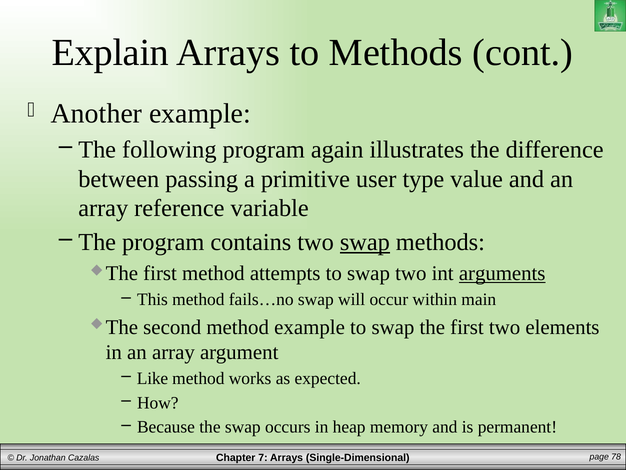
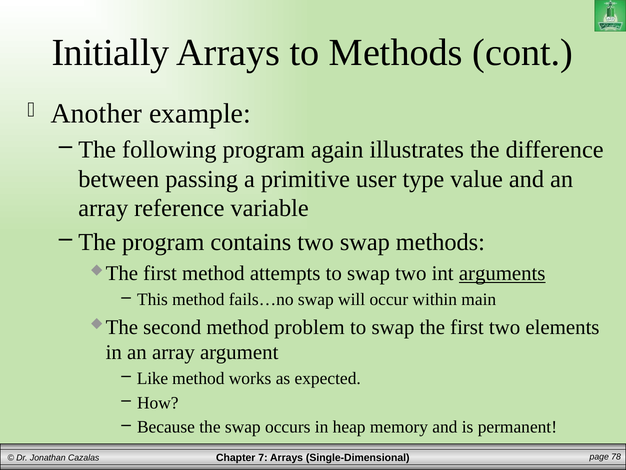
Explain: Explain -> Initially
swap at (365, 242) underline: present -> none
method example: example -> problem
